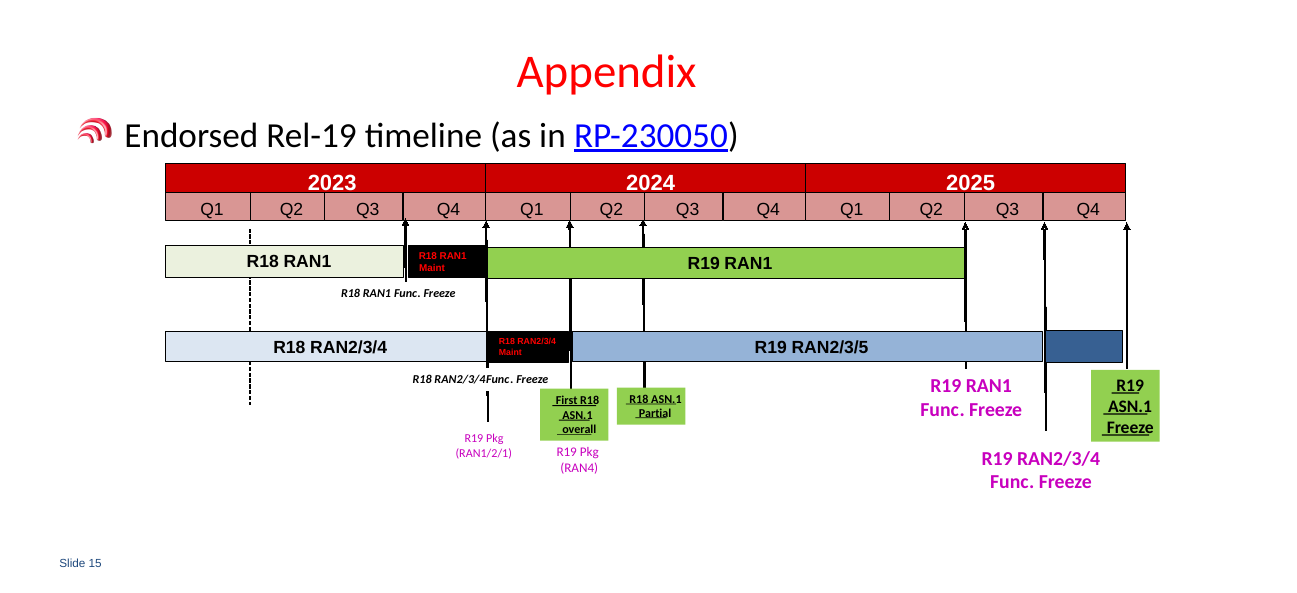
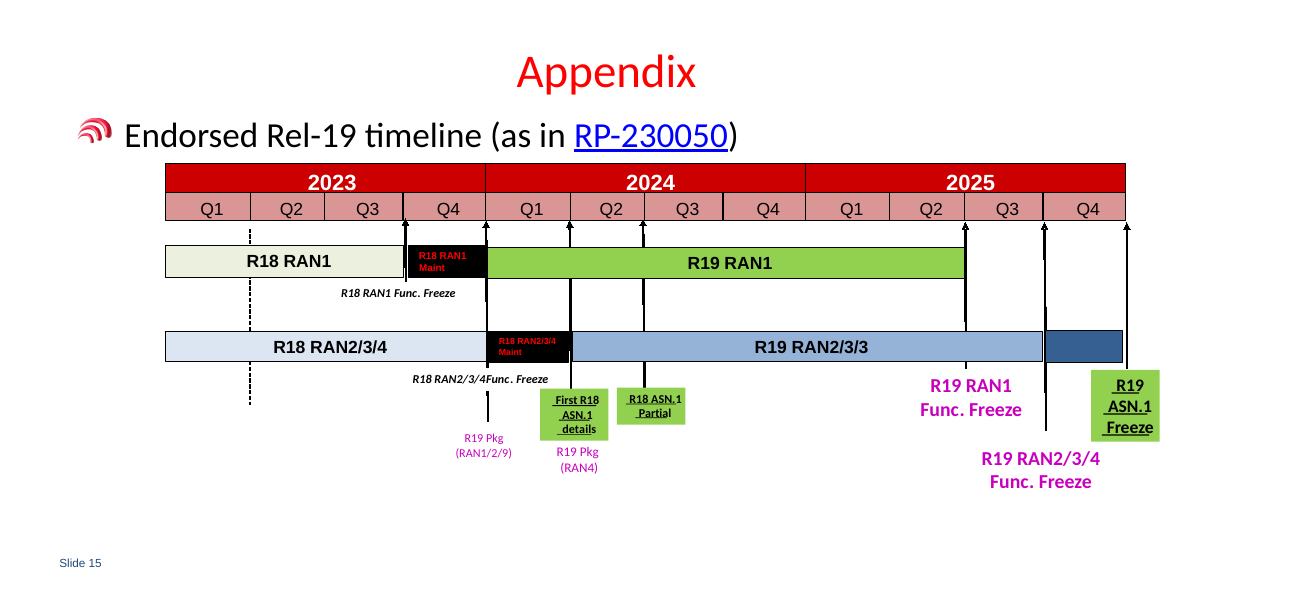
RAN2/3/5: RAN2/3/5 -> RAN2/3/3
overall: overall -> details
RAN1/2/1: RAN1/2/1 -> RAN1/2/9
